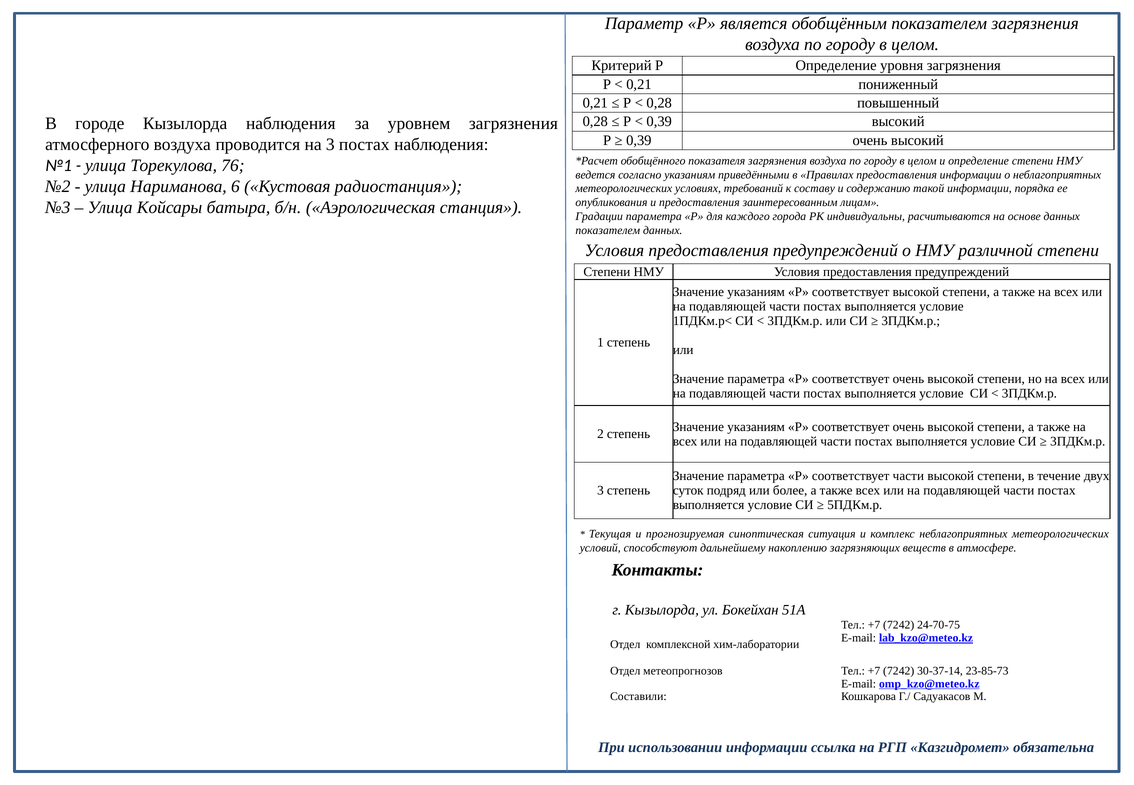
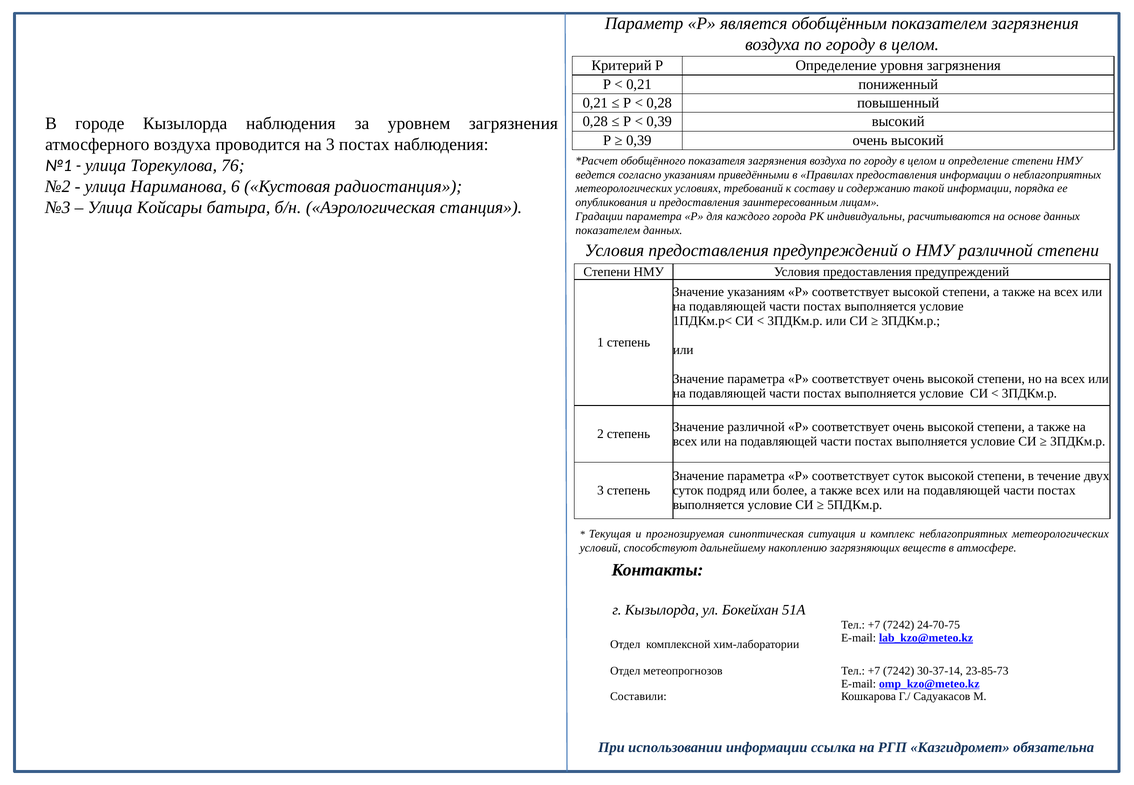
указаниям at (756, 427): указаниям -> различной
соответствует части: части -> суток
